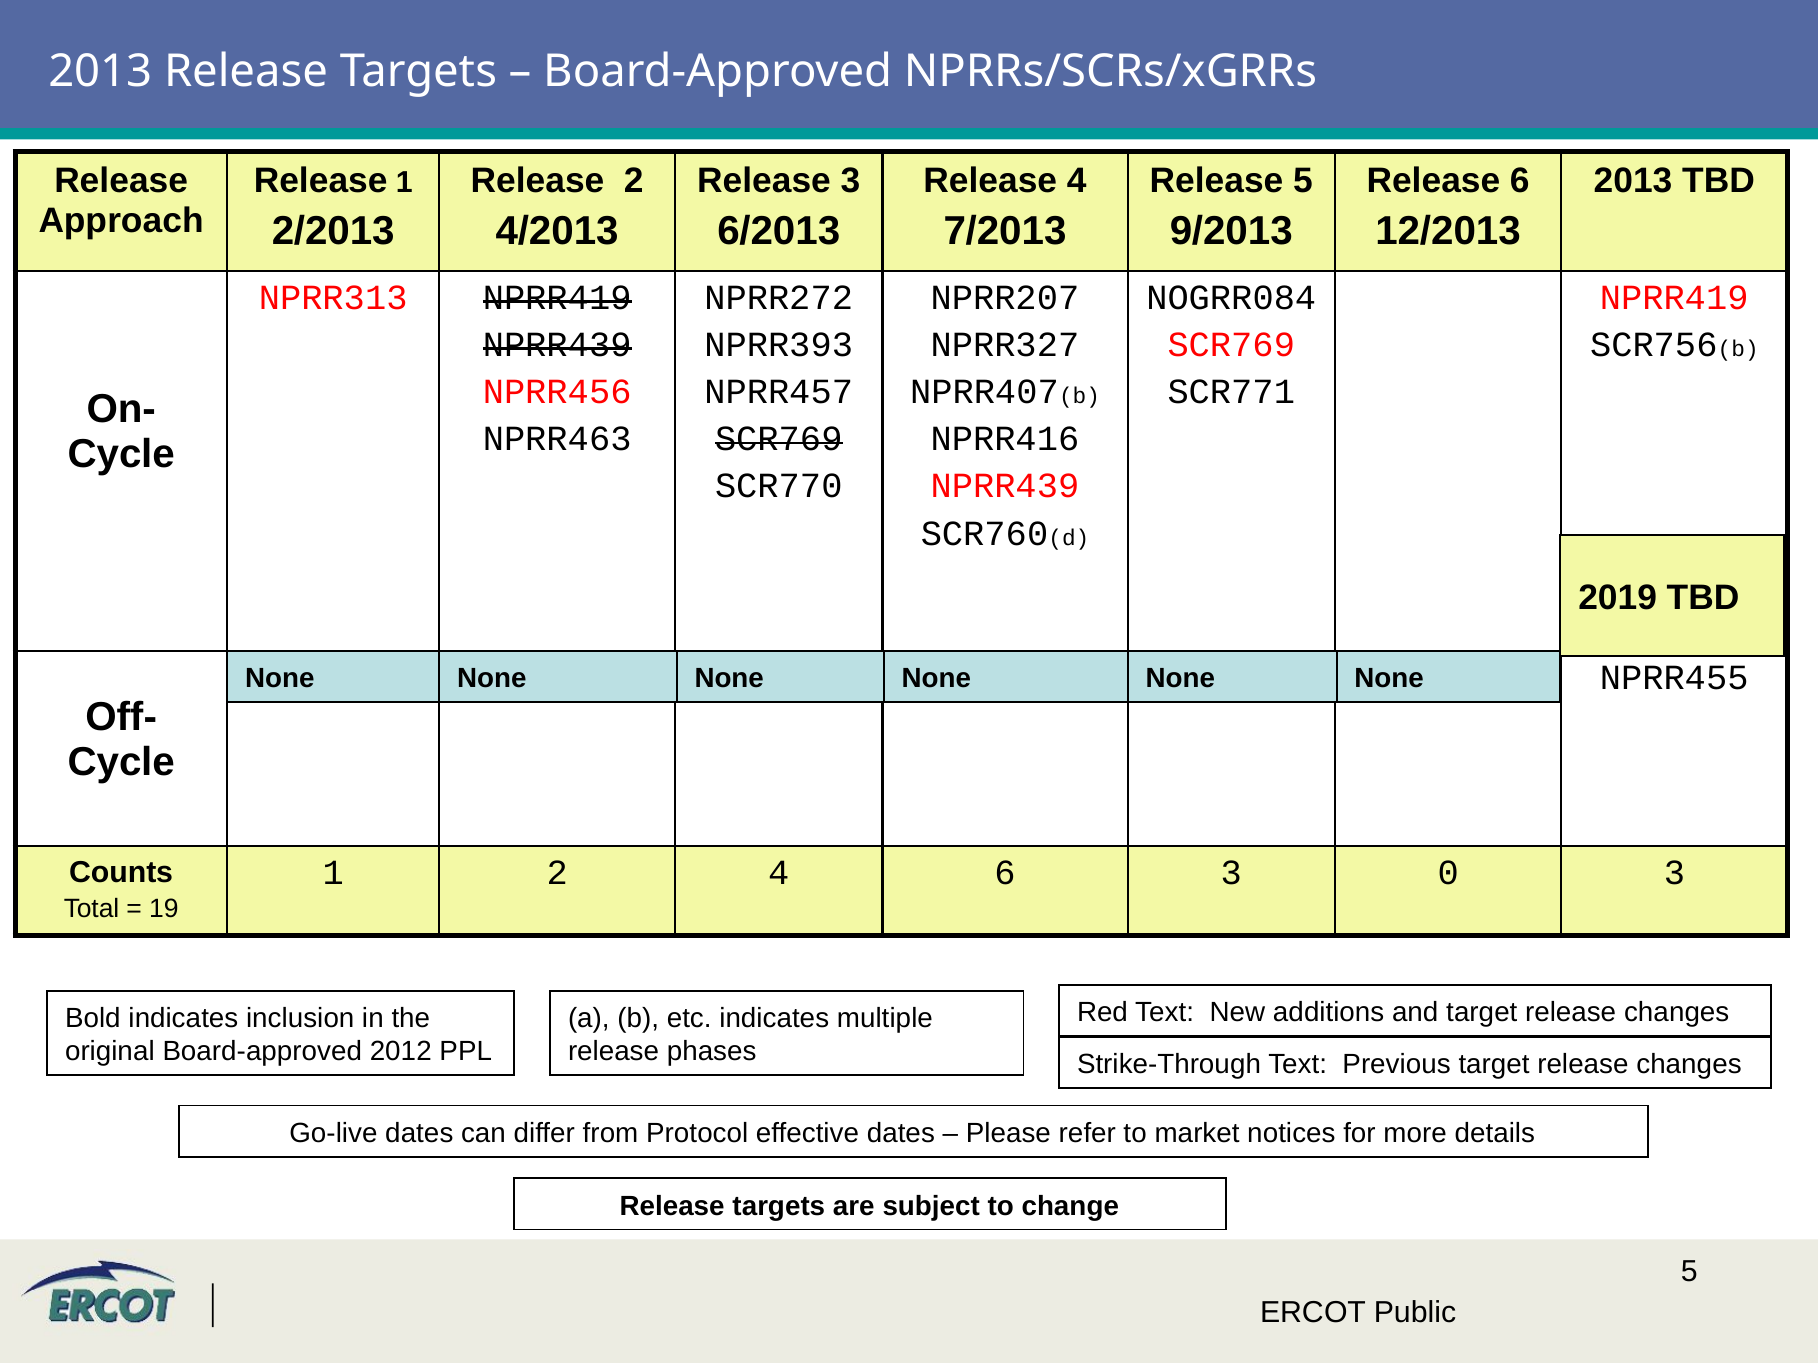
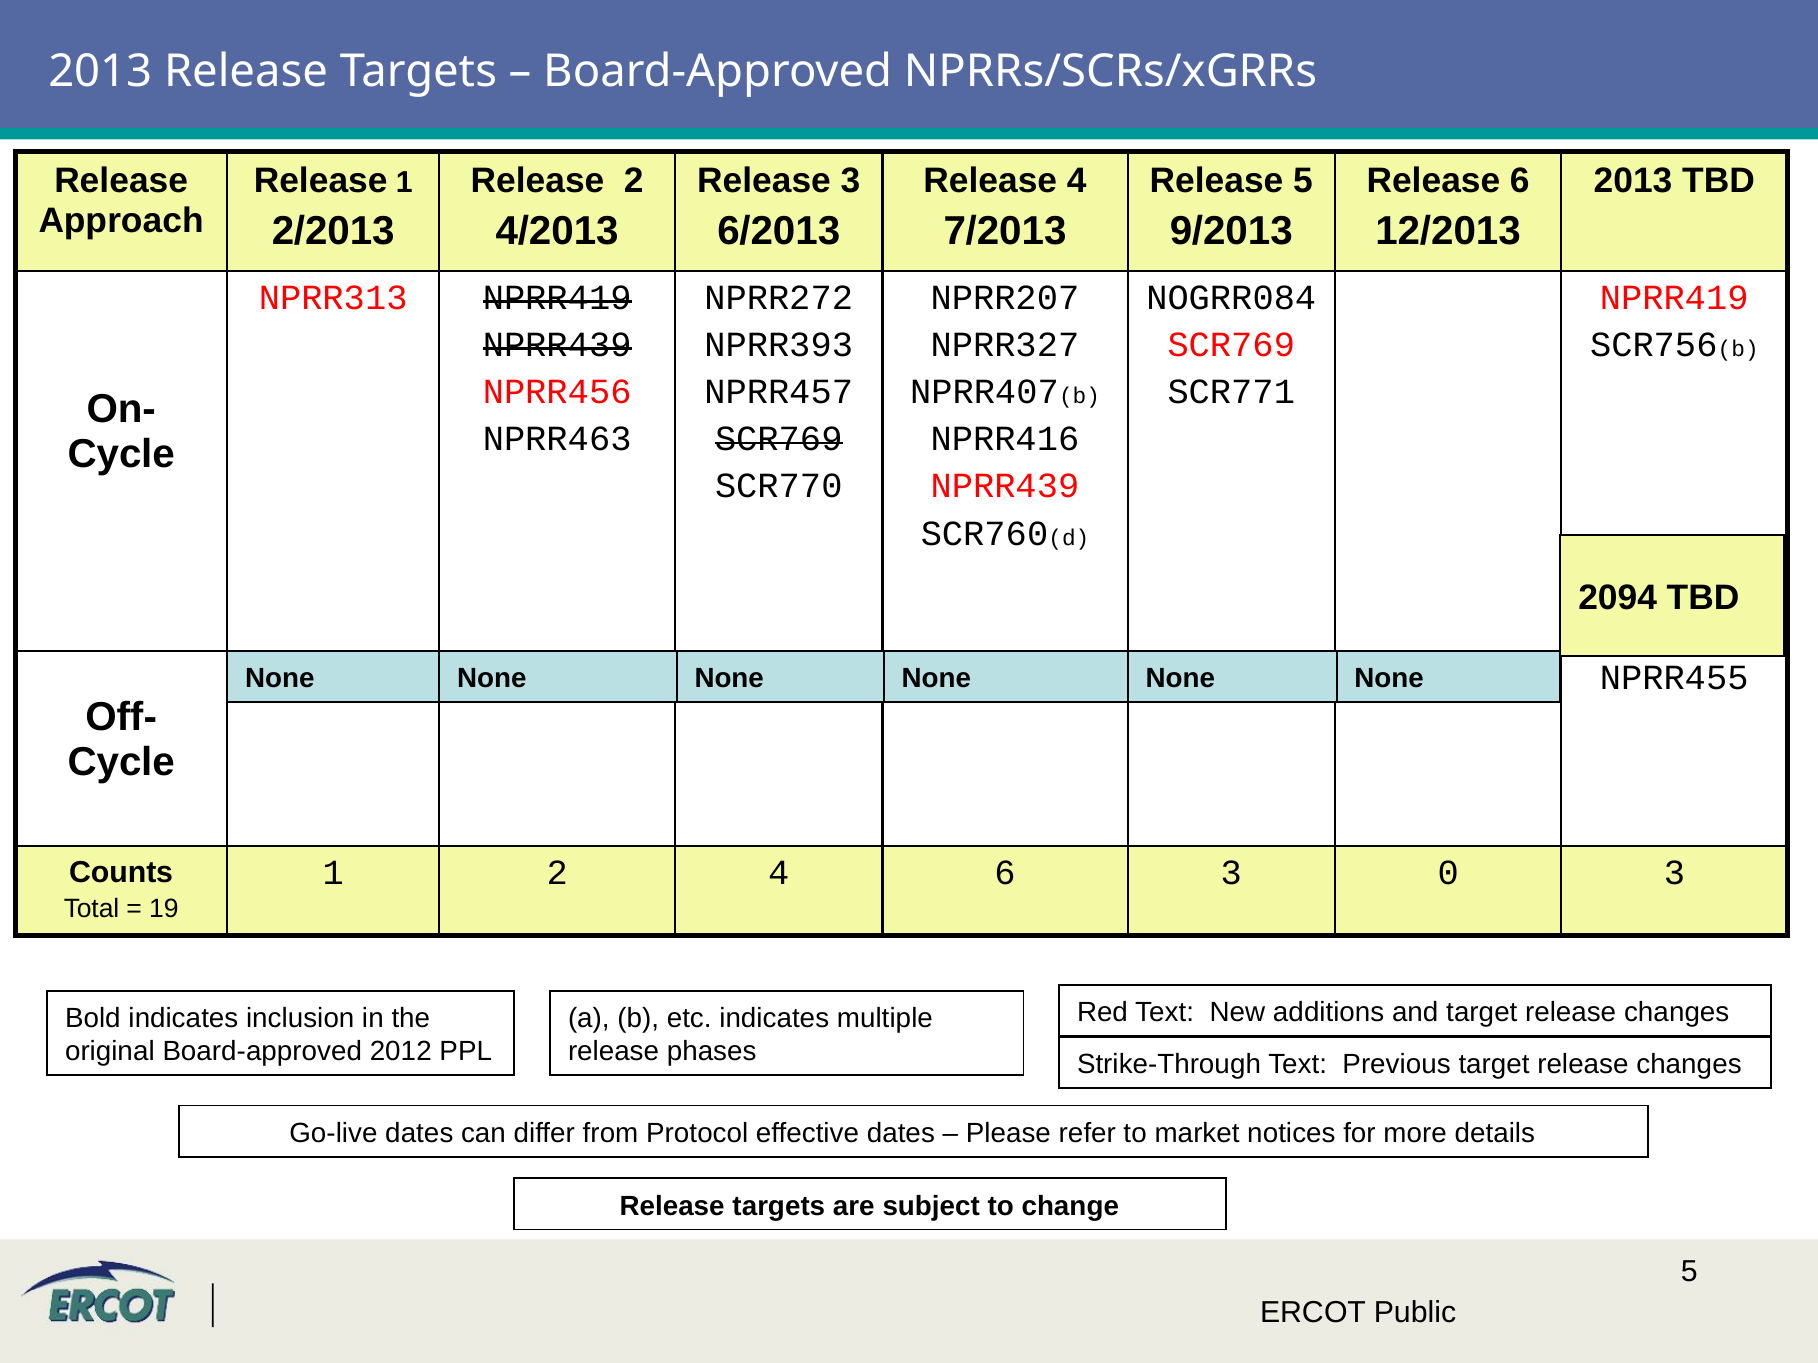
2019: 2019 -> 2094
